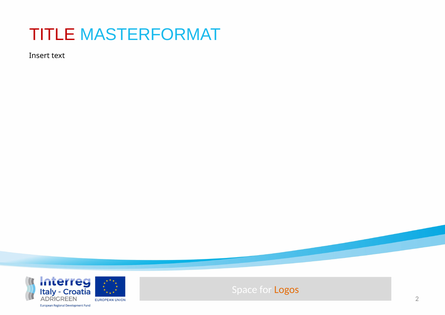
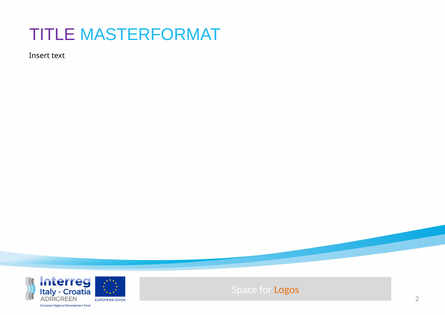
TITLE colour: red -> purple
